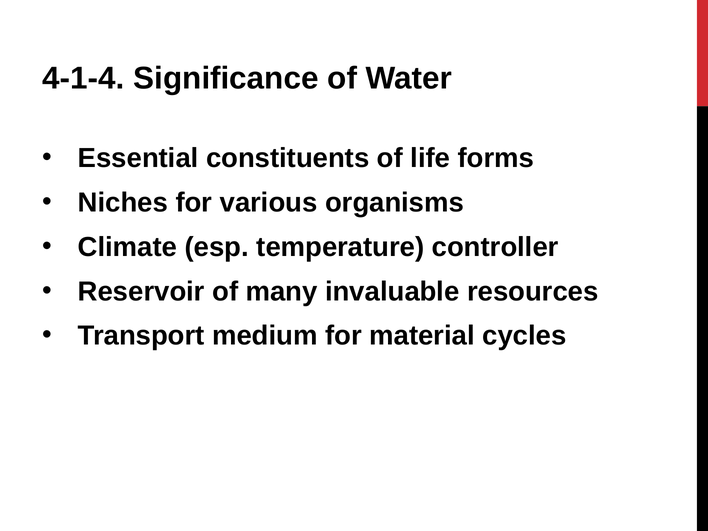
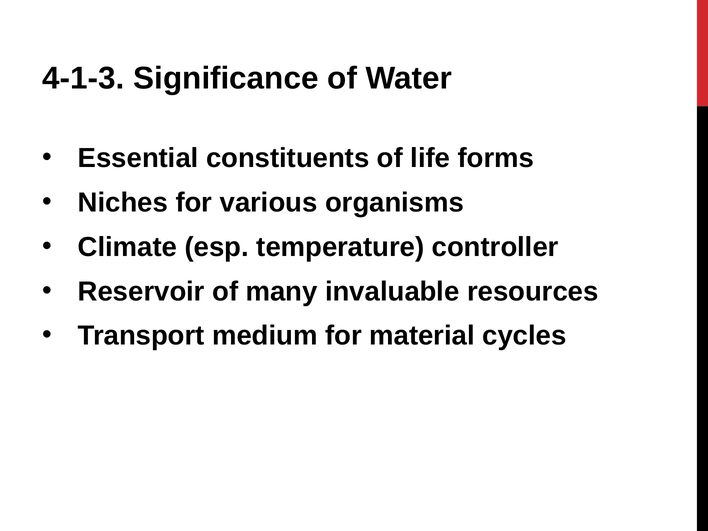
4-1-4: 4-1-4 -> 4-1-3
